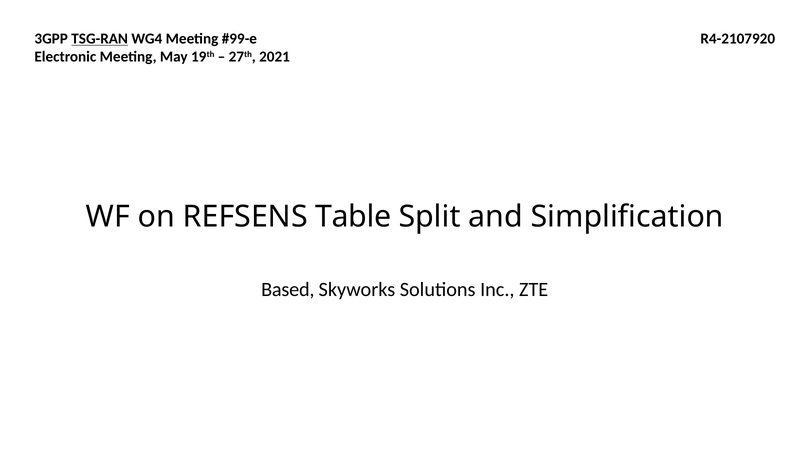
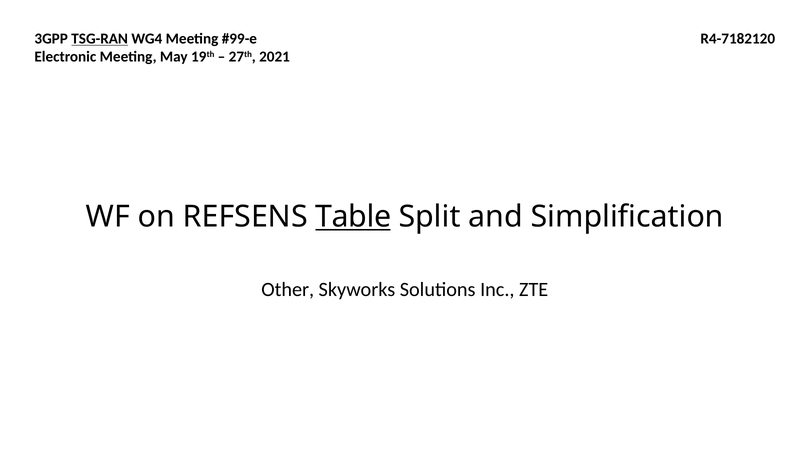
R4-2107920: R4-2107920 -> R4-7182120
Table underline: none -> present
Based: Based -> Other
